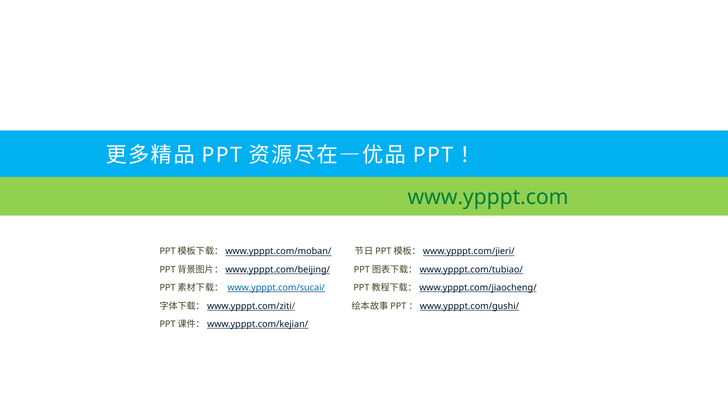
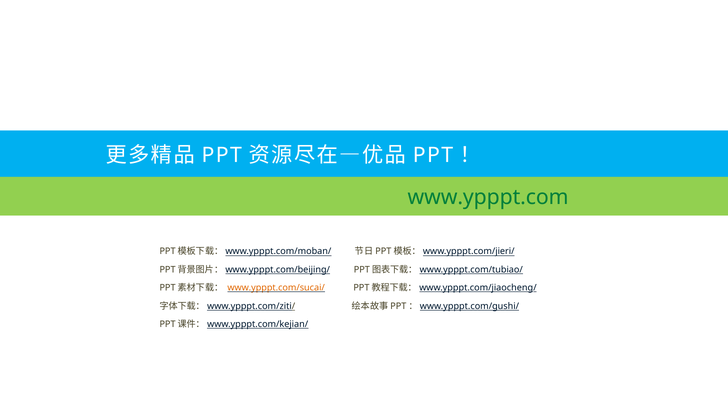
www.ypppt.com/sucai/ colour: blue -> orange
